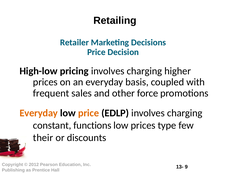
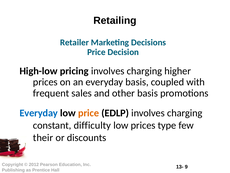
other force: force -> basis
Everyday at (39, 113) colour: orange -> blue
functions: functions -> difficulty
